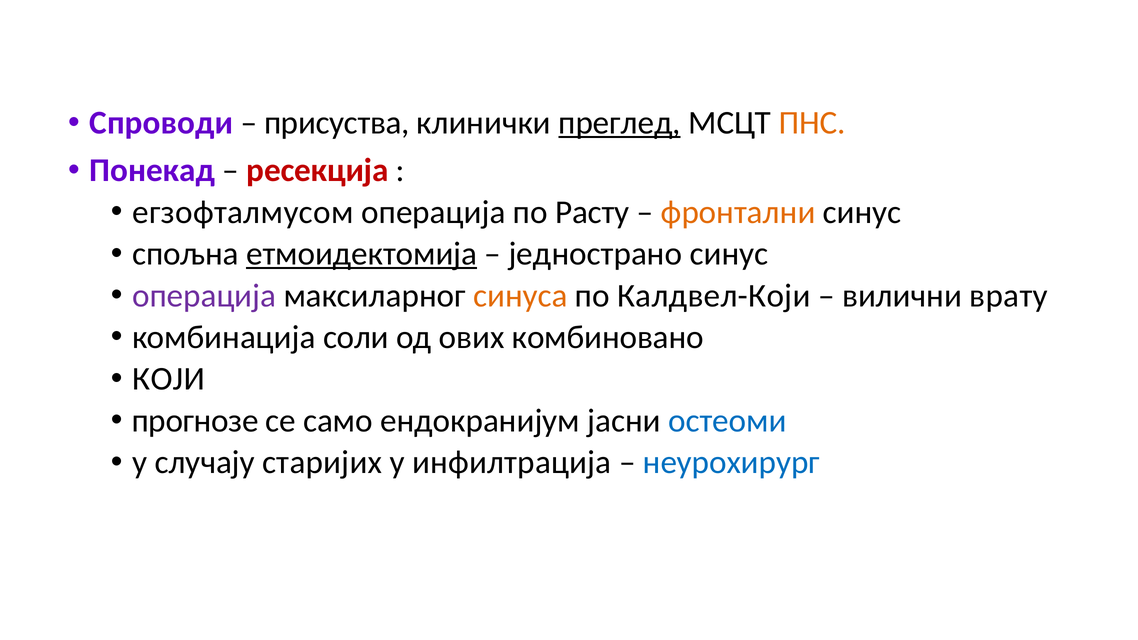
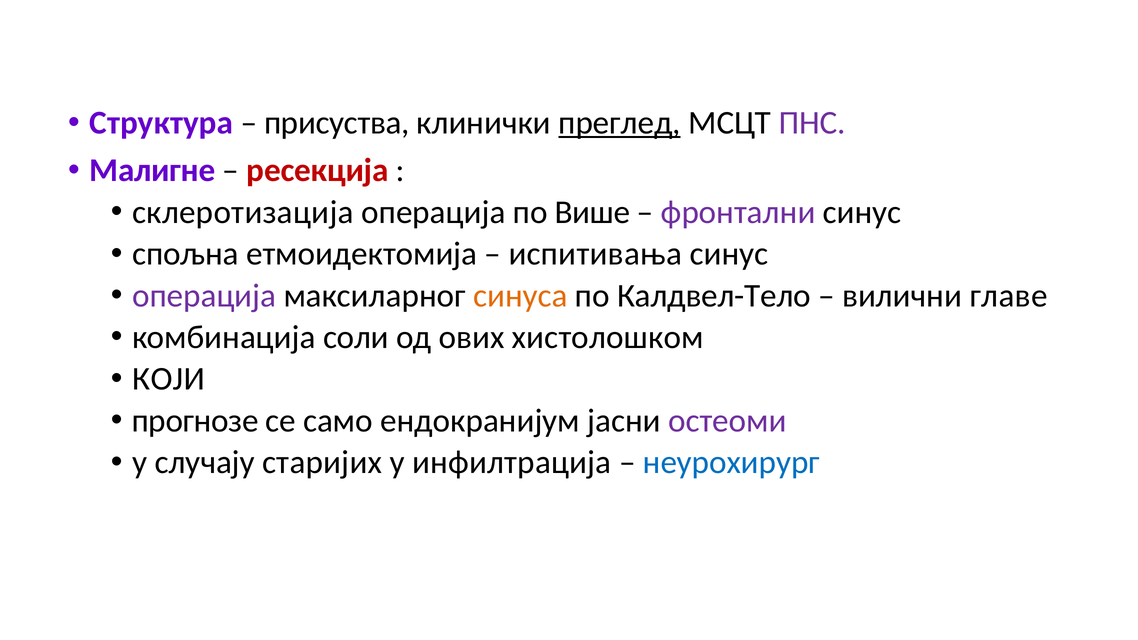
Спроводи: Спроводи -> Структура
ПНС colour: orange -> purple
Понекад: Понекад -> Малигне
егзофталмусом: егзофталмусом -> склеротизација
Расту: Расту -> Више
фронтални colour: orange -> purple
етмоидектомија underline: present -> none
једнострано: једнострано -> испитивања
Калдвел-Који: Калдвел-Који -> Калдвел-Тело
врату: врату -> главе
комбиновано: комбиновано -> хистолошком
остеоми colour: blue -> purple
